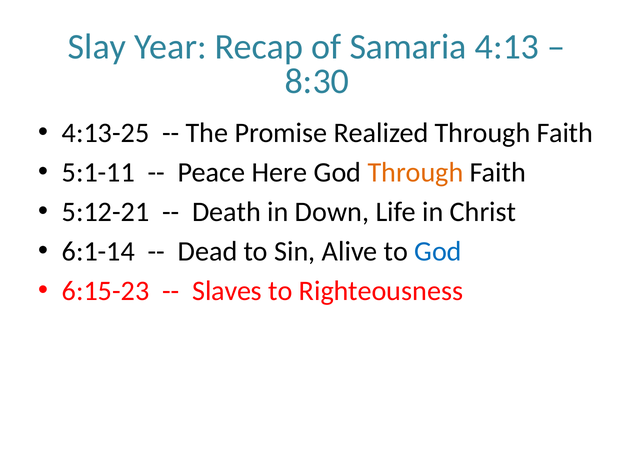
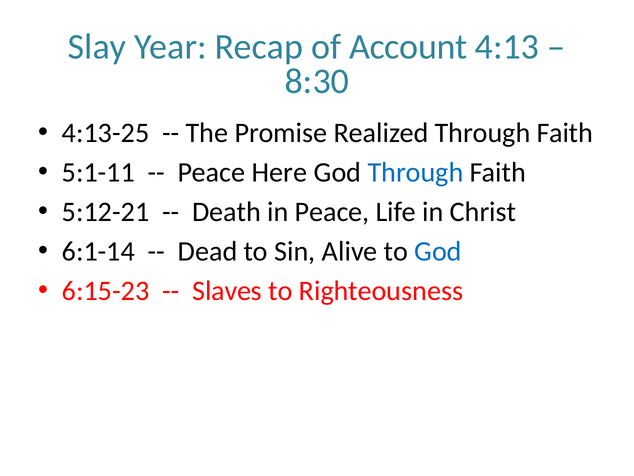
Samaria: Samaria -> Account
Through at (415, 172) colour: orange -> blue
in Down: Down -> Peace
